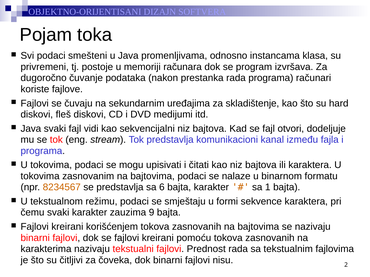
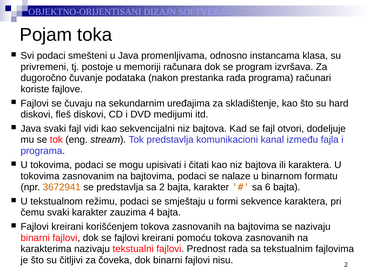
8234567: 8234567 -> 3672941
sa 6: 6 -> 2
1: 1 -> 6
9: 9 -> 4
